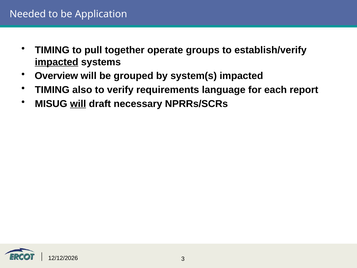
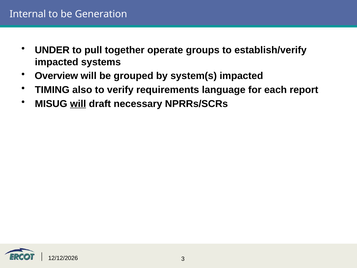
Needed: Needed -> Internal
Application: Application -> Generation
TIMING at (52, 50): TIMING -> UNDER
impacted at (57, 62) underline: present -> none
